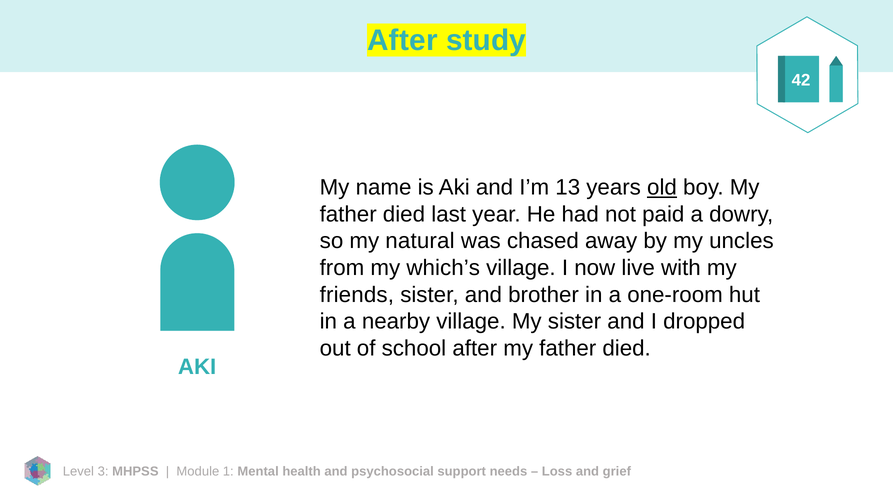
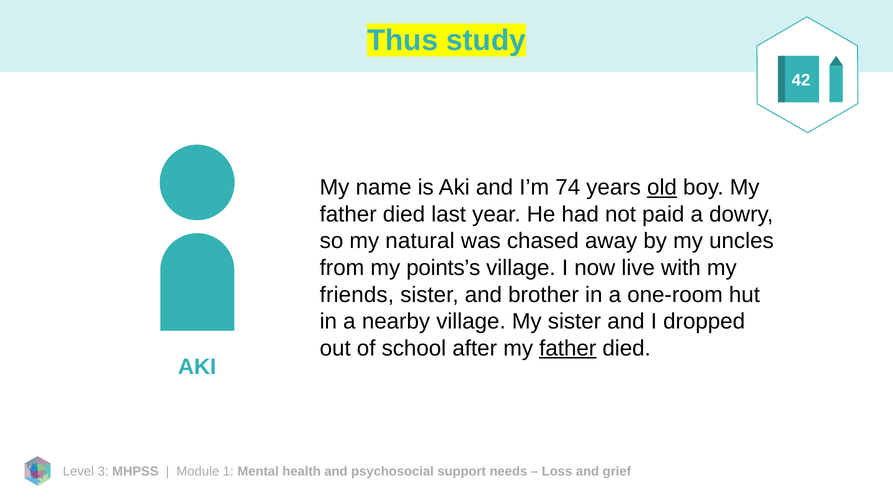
After at (402, 40): After -> Thus
13: 13 -> 74
which’s: which’s -> points’s
father at (568, 348) underline: none -> present
